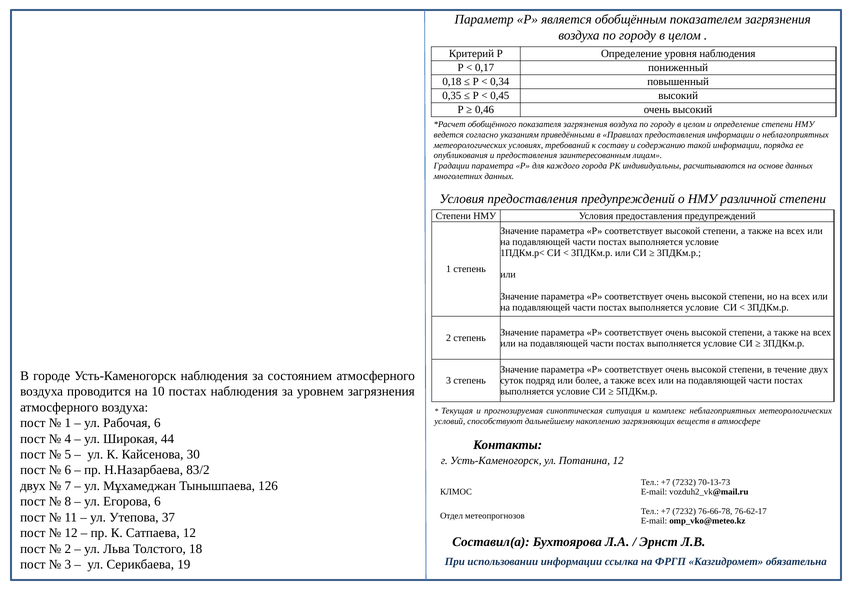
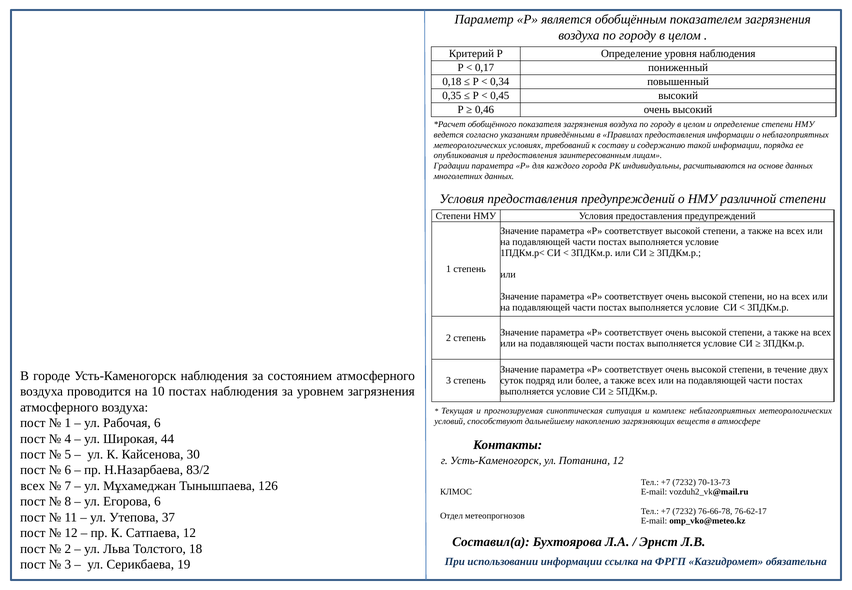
двух at (33, 486): двух -> всех
